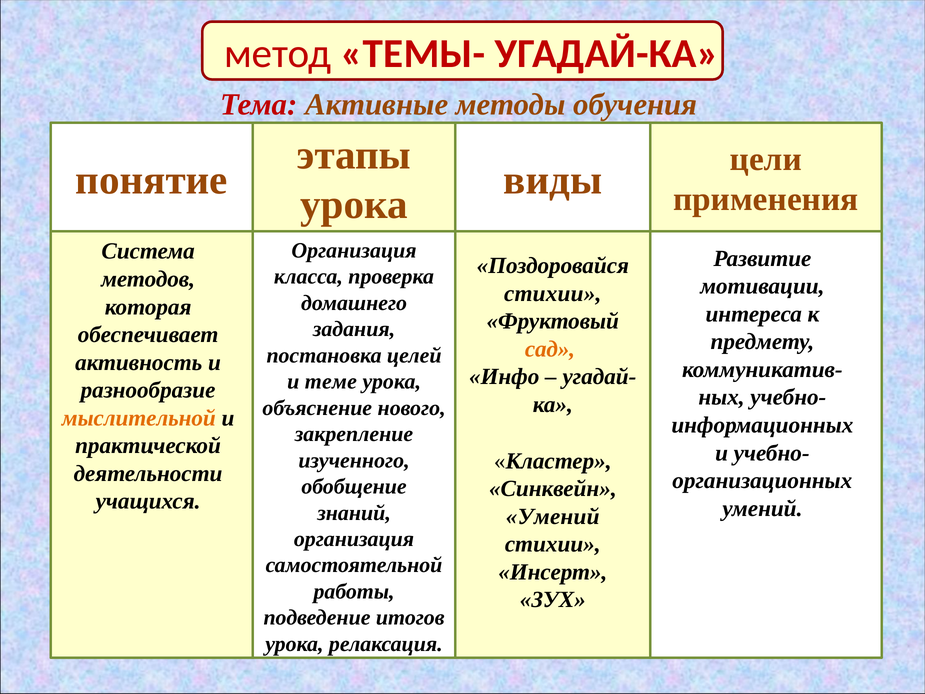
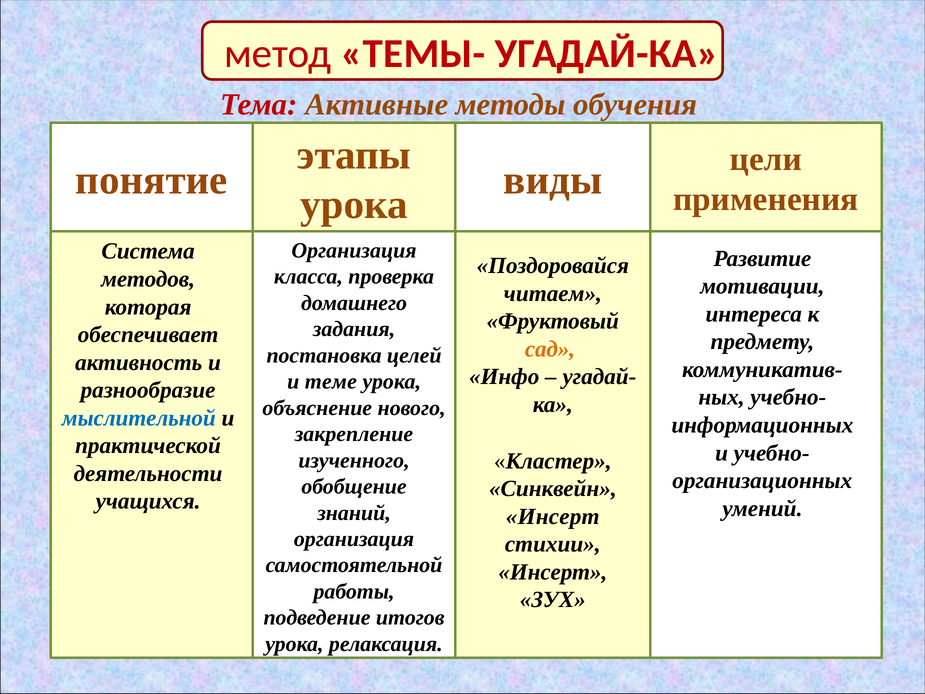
стихии at (553, 293): стихии -> читаем
мыслительной colour: orange -> blue
Умений at (553, 516): Умений -> Инсерт
